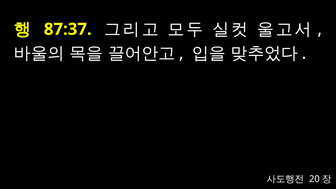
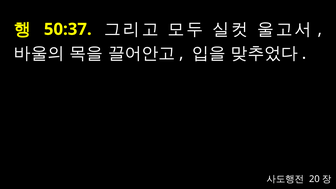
87:37: 87:37 -> 50:37
